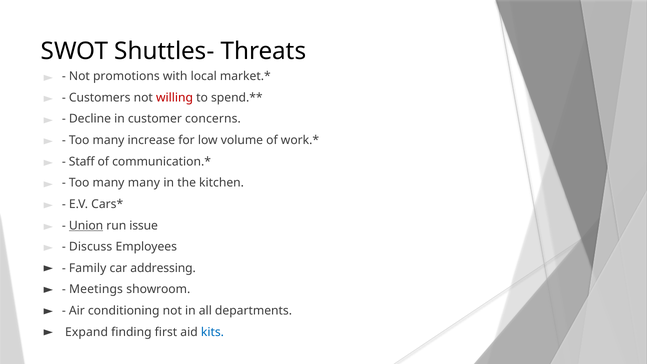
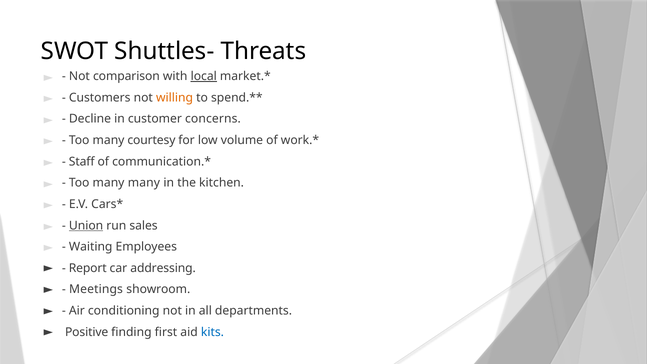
promotions: promotions -> comparison
local underline: none -> present
willing colour: red -> orange
increase: increase -> courtesy
issue: issue -> sales
Discuss: Discuss -> Waiting
Family: Family -> Report
Expand: Expand -> Positive
